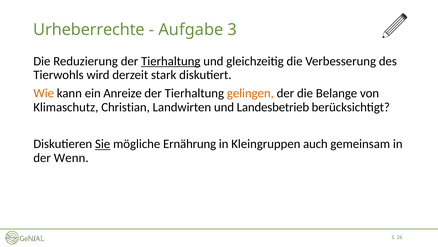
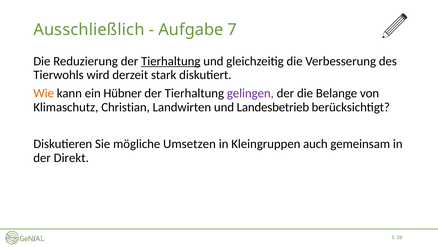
Urheberrechte: Urheberrechte -> Ausschließlich
3: 3 -> 7
Anreize: Anreize -> Hübner
gelingen colour: orange -> purple
Sie underline: present -> none
Ernährung: Ernährung -> Umsetzen
Wenn: Wenn -> Direkt
